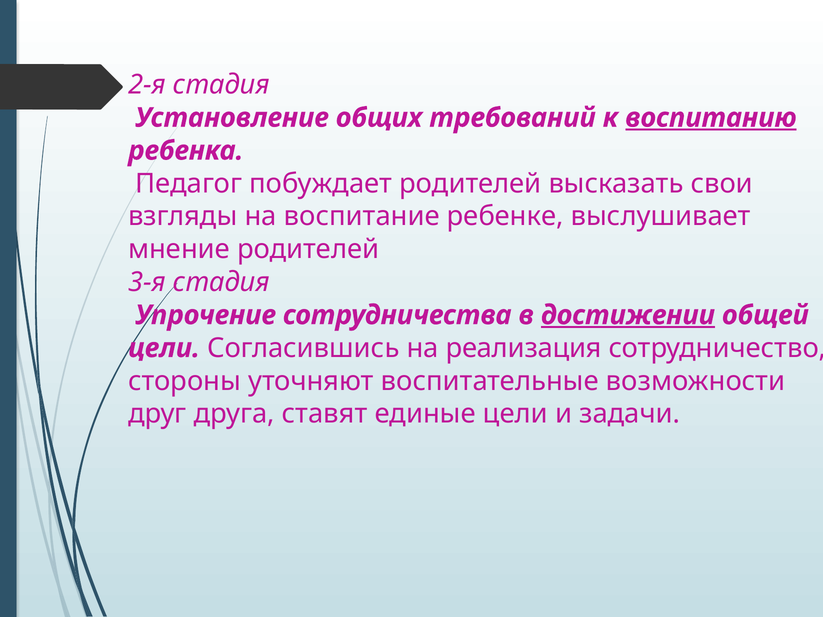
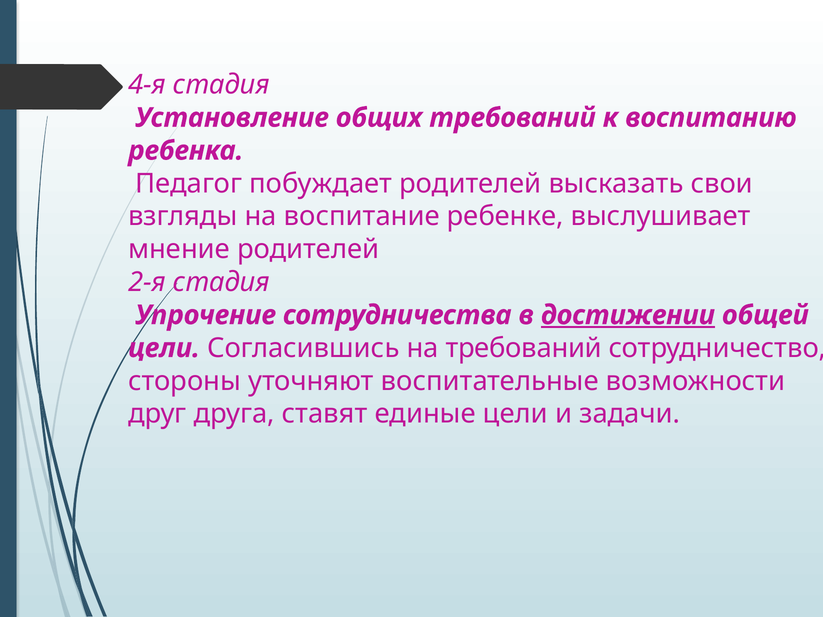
2-я: 2-я -> 4-я
воспитанию underline: present -> none
3-я: 3-я -> 2-я
на реализация: реализация -> требований
